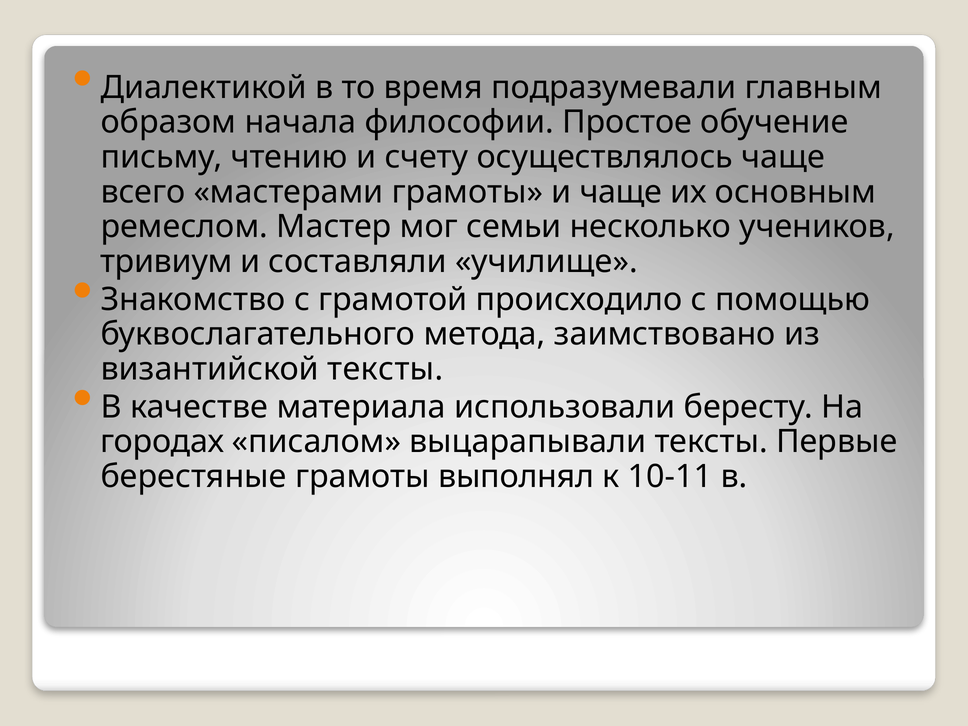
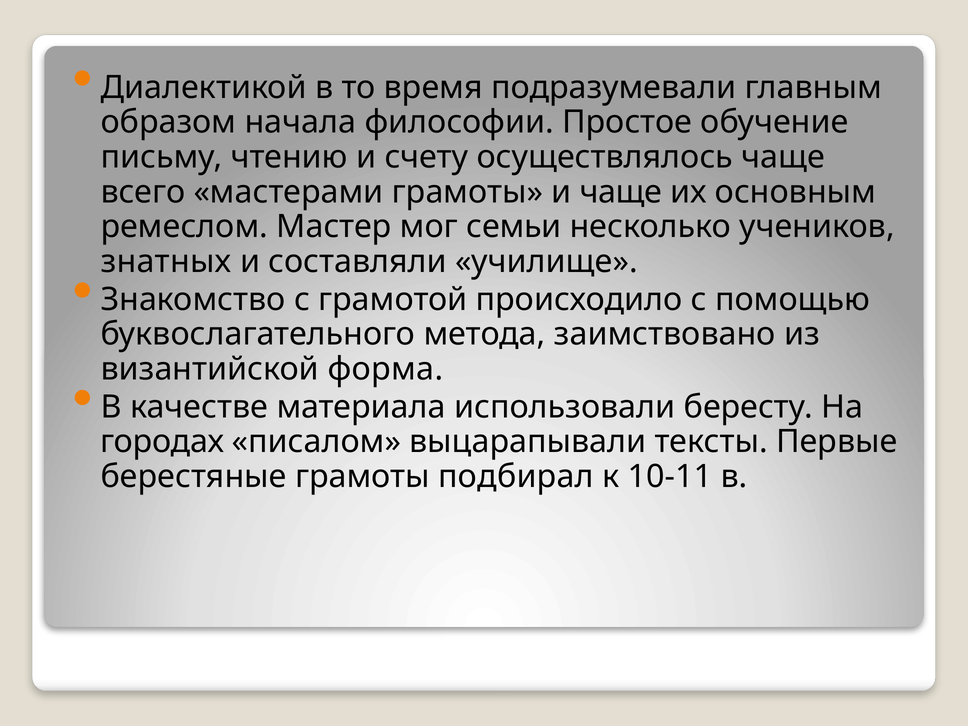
тривиум: тривиум -> знатных
византийской тексты: тексты -> форма
выполнял: выполнял -> подбирал
